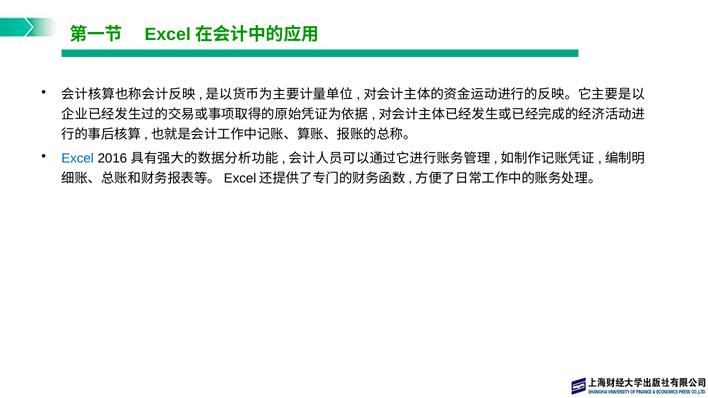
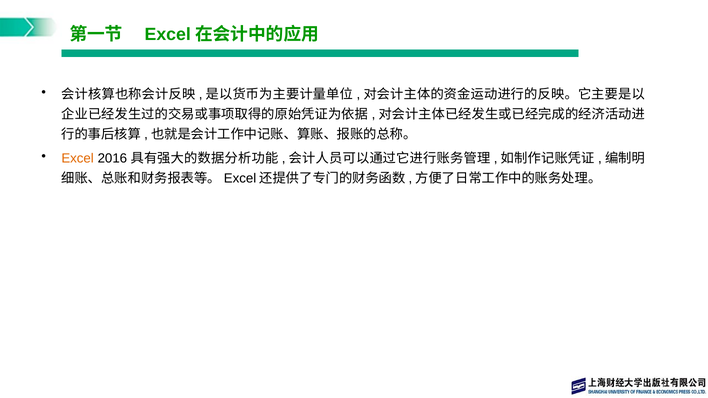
Excel colour: blue -> orange
